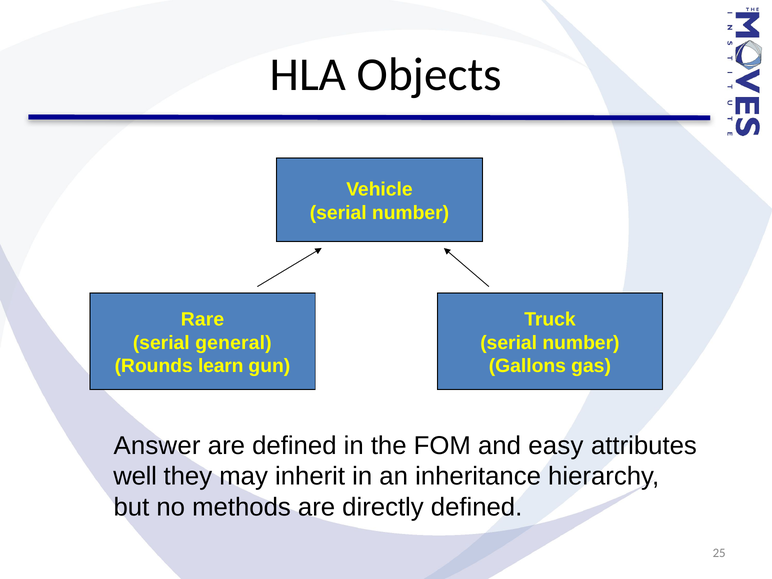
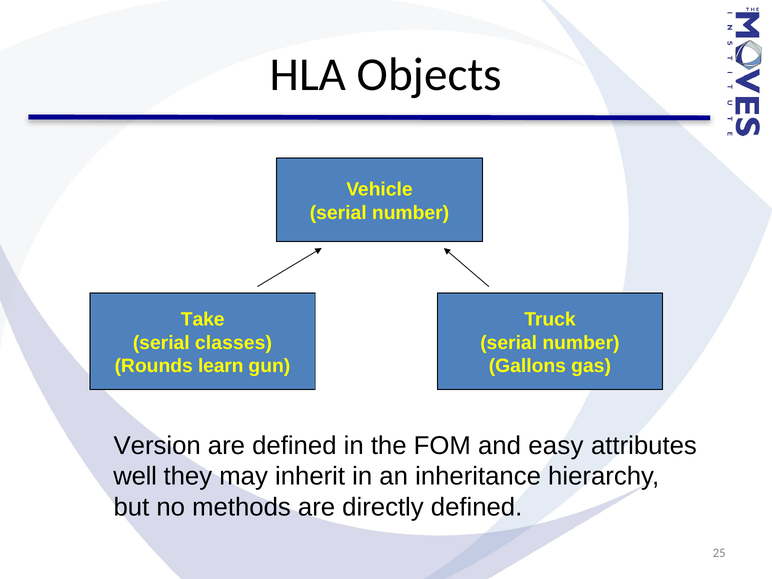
Rare: Rare -> Take
general: general -> classes
Answer: Answer -> Version
